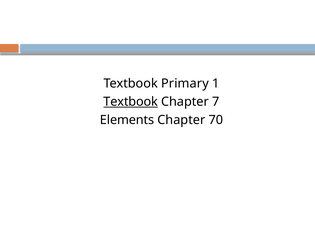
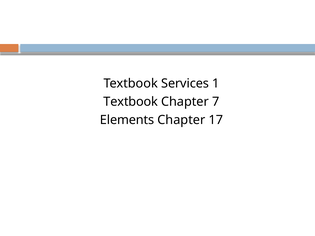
Primary: Primary -> Services
Textbook at (131, 102) underline: present -> none
70: 70 -> 17
